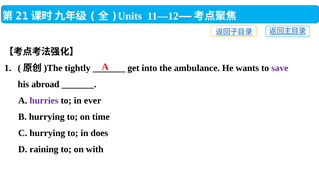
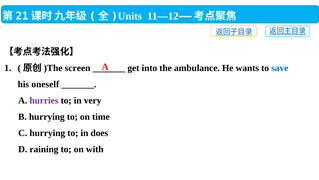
tightly: tightly -> screen
save colour: purple -> blue
abroad: abroad -> oneself
ever: ever -> very
